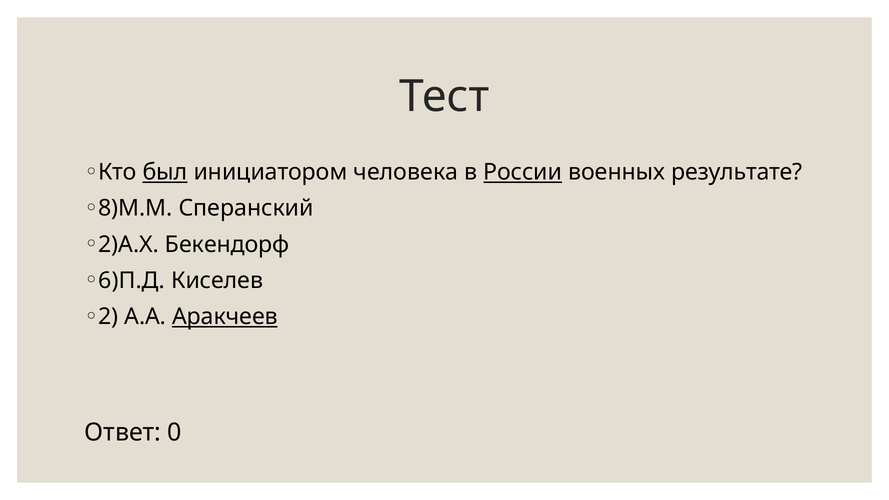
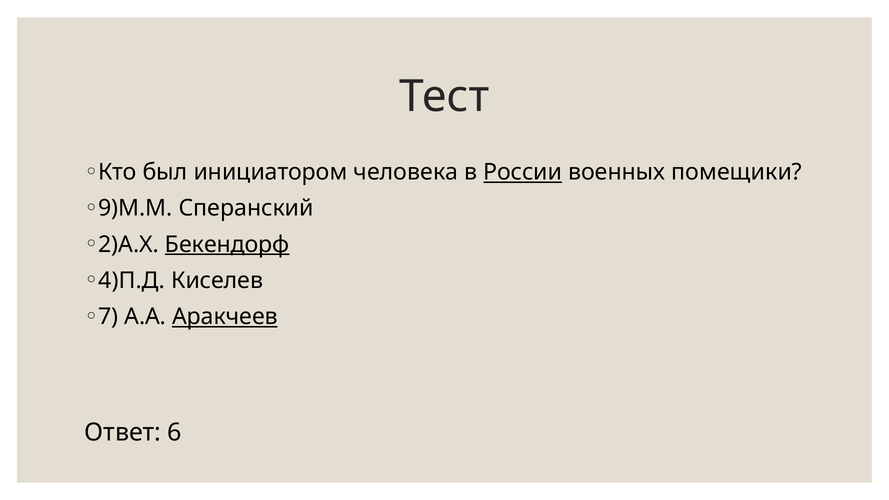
был underline: present -> none
результате: результате -> помещики
8)М.М: 8)М.М -> 9)М.М
Бекендорф underline: none -> present
6)П.Д: 6)П.Д -> 4)П.Д
2: 2 -> 7
0: 0 -> 6
